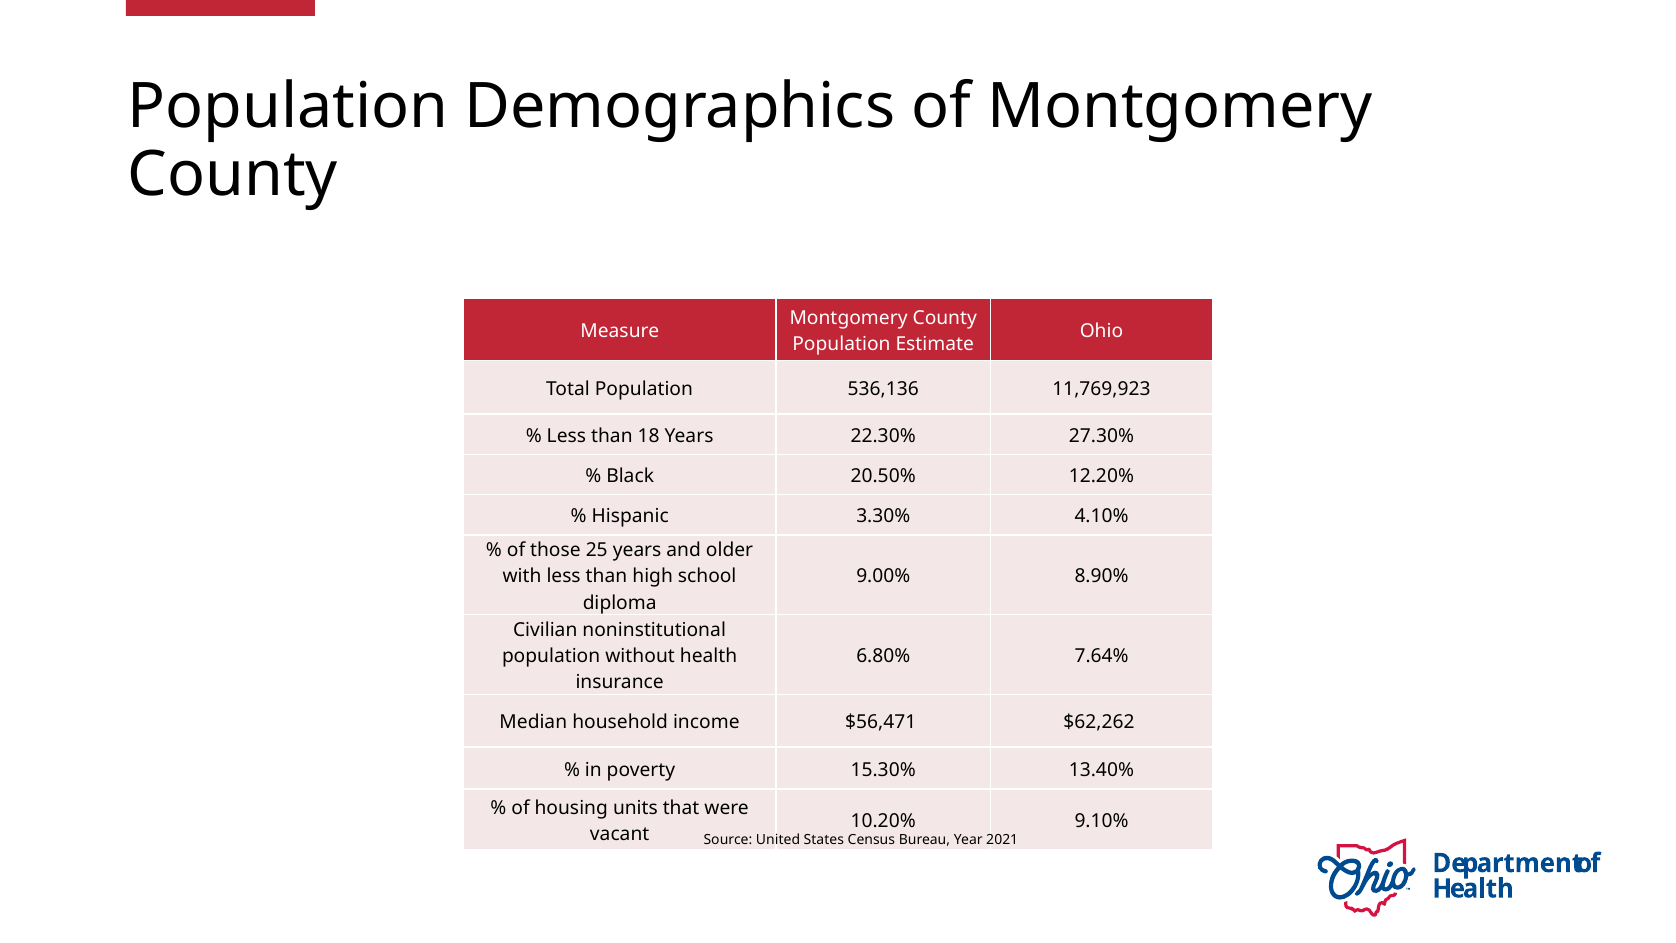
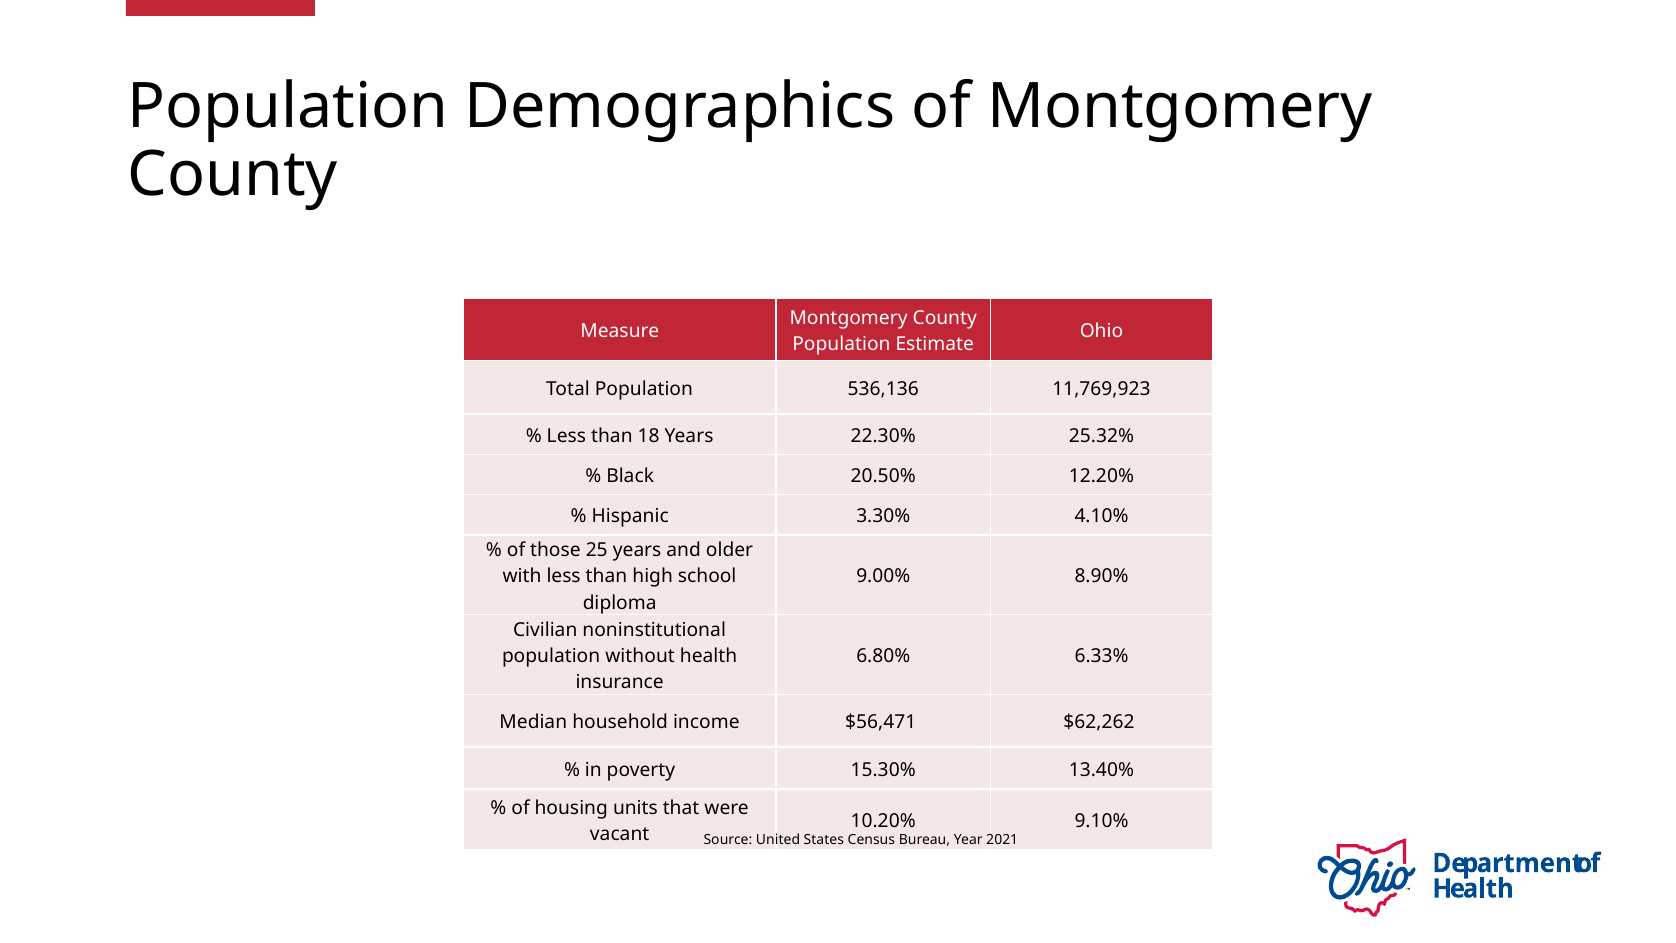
27.30%: 27.30% -> 25.32%
7.64%: 7.64% -> 6.33%
